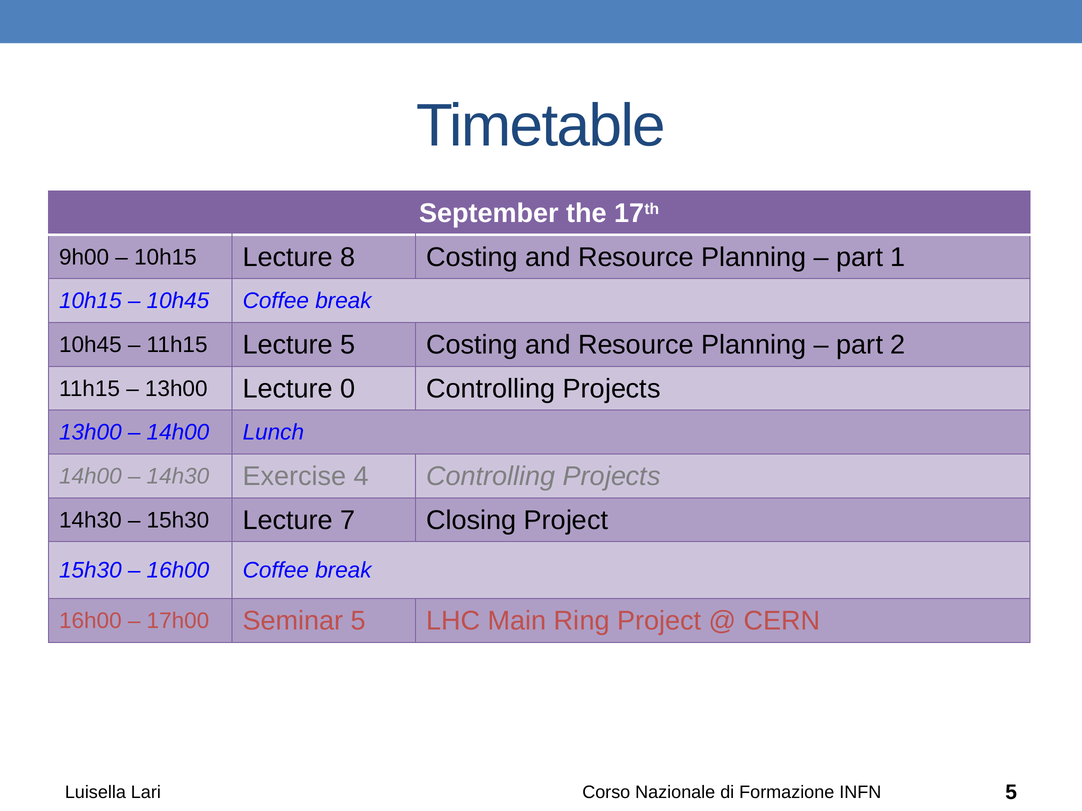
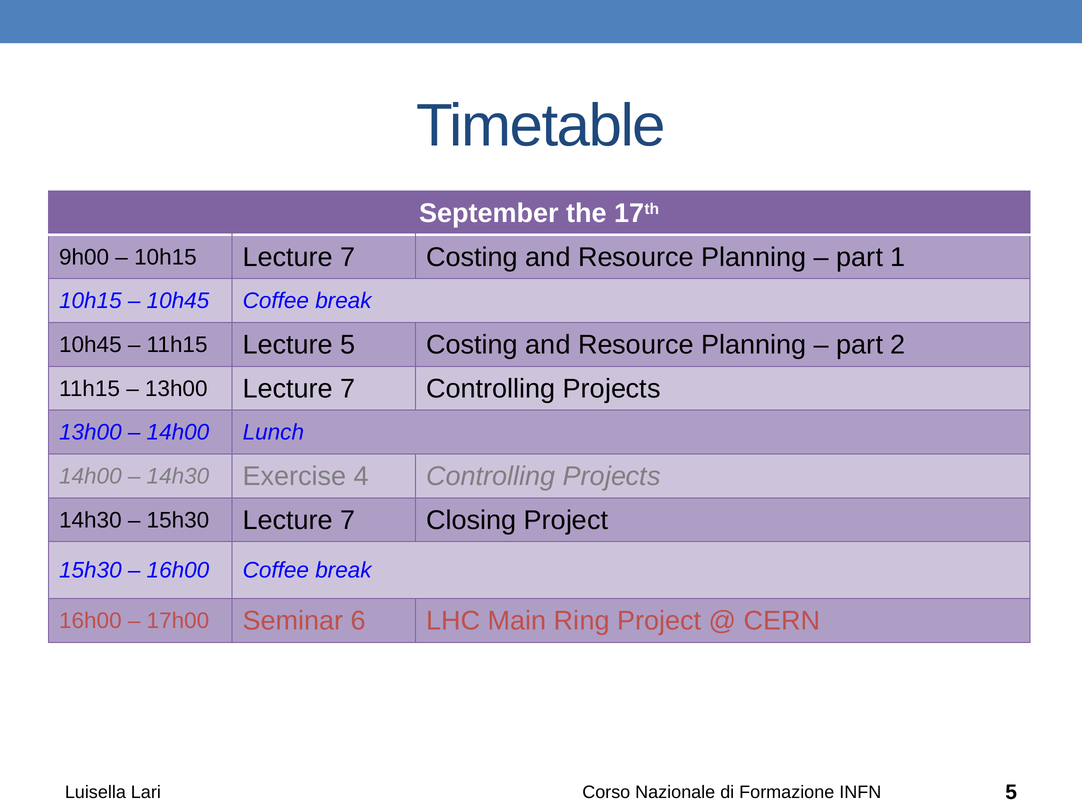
10h15 Lecture 8: 8 -> 7
13h00 Lecture 0: 0 -> 7
Seminar 5: 5 -> 6
